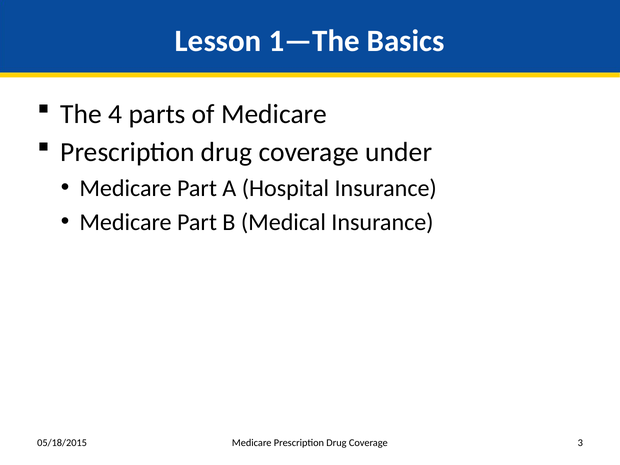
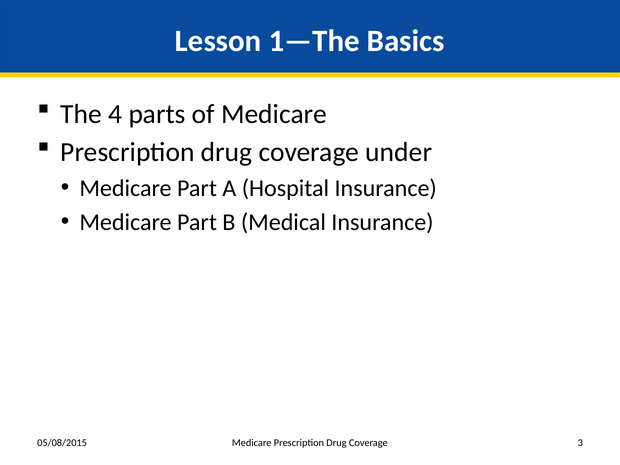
05/18/2015: 05/18/2015 -> 05/08/2015
